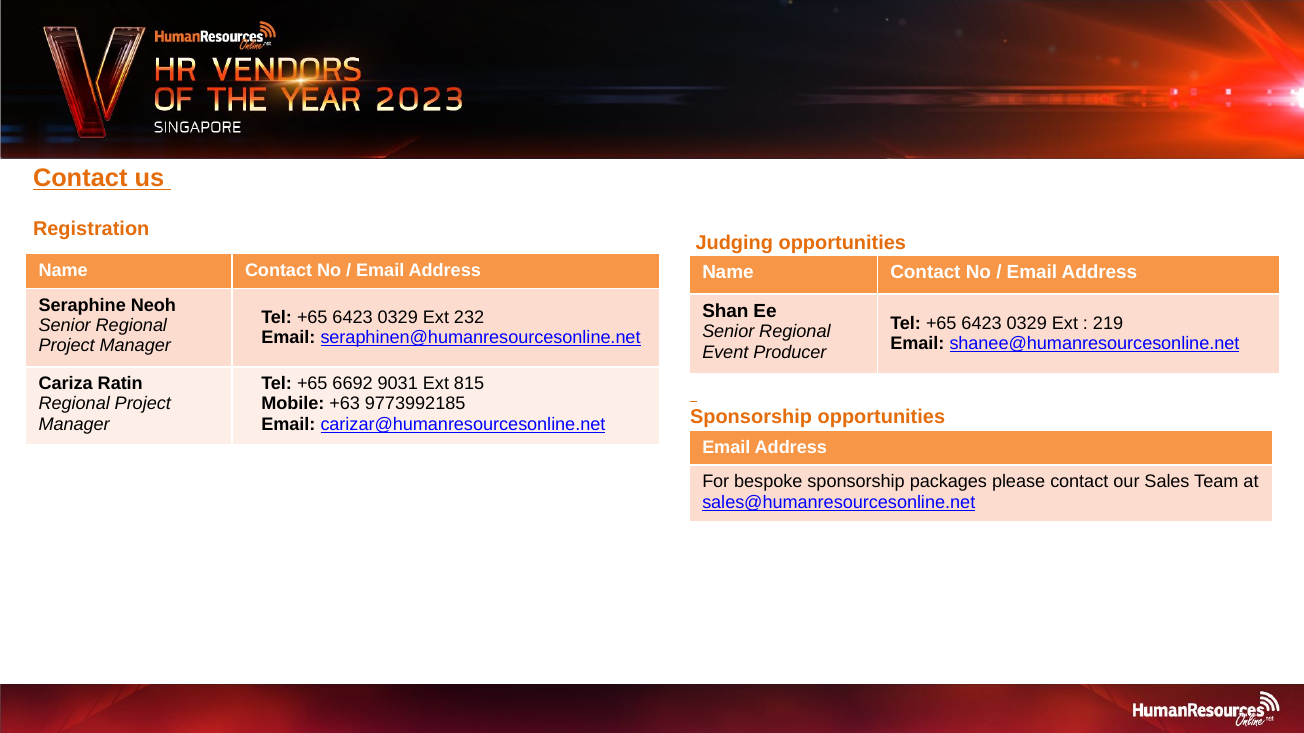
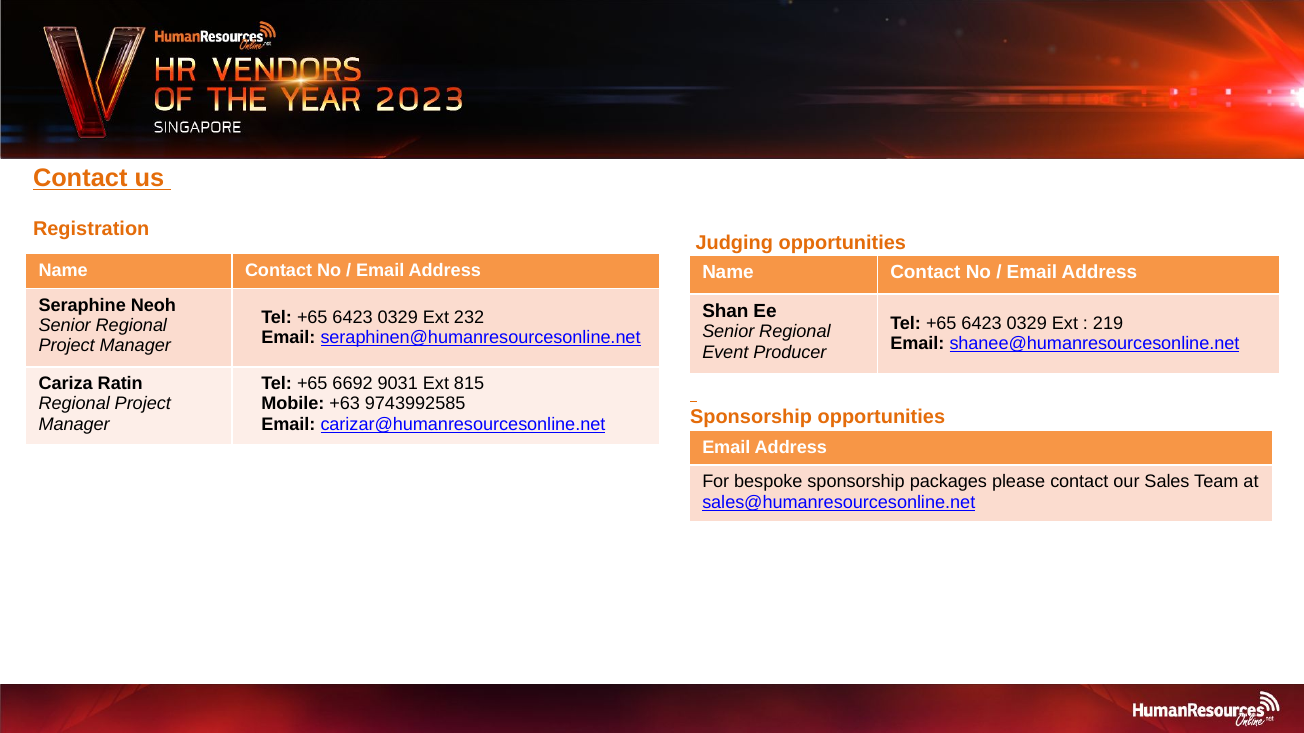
9773992185: 9773992185 -> 9743992585
